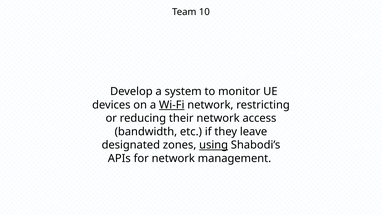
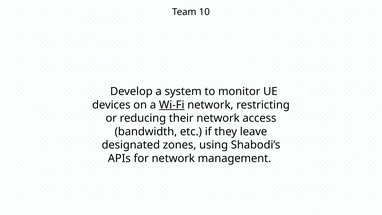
using underline: present -> none
